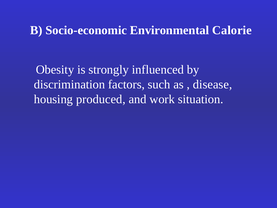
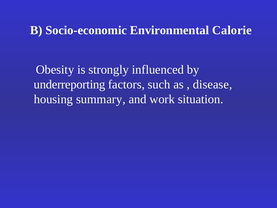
discrimination: discrimination -> underreporting
produced: produced -> summary
